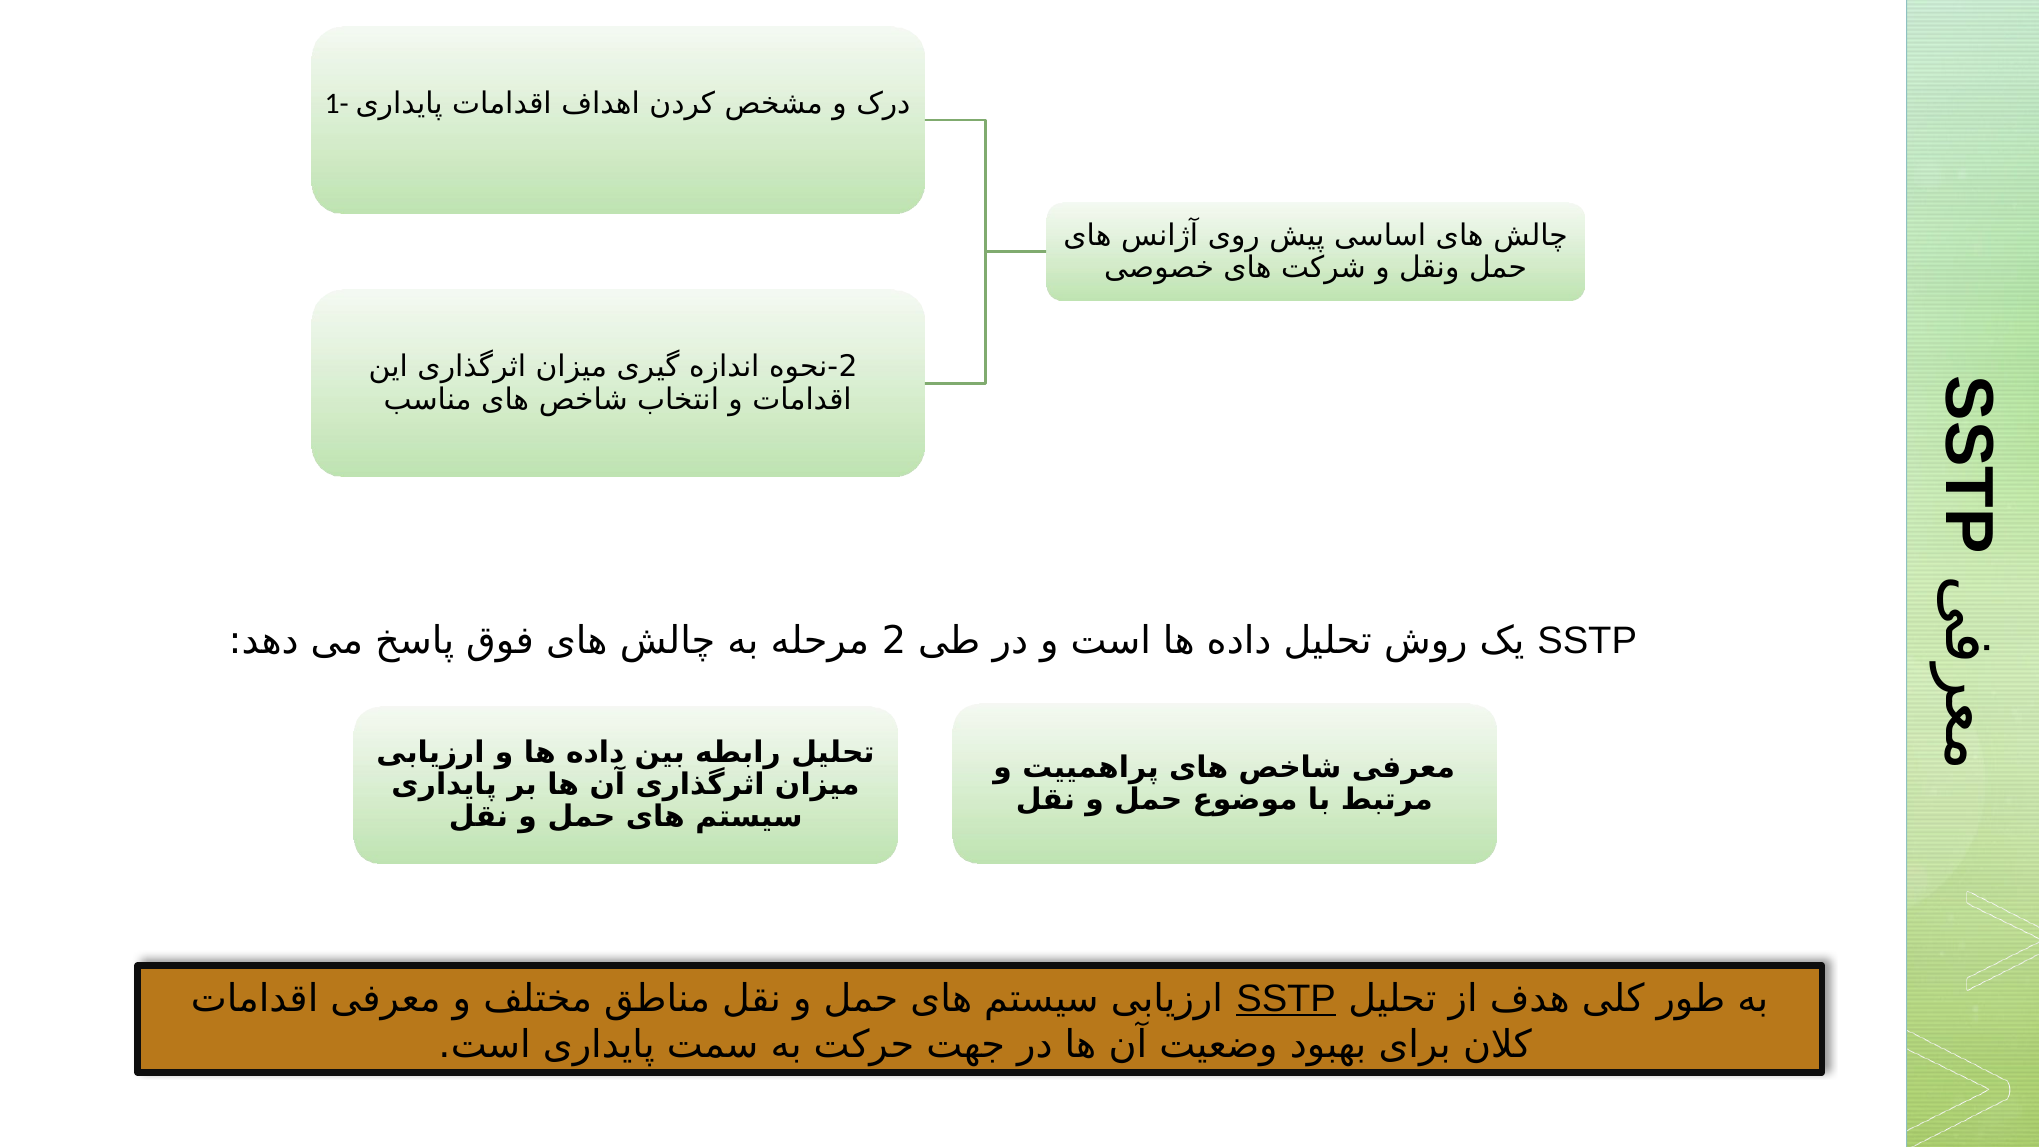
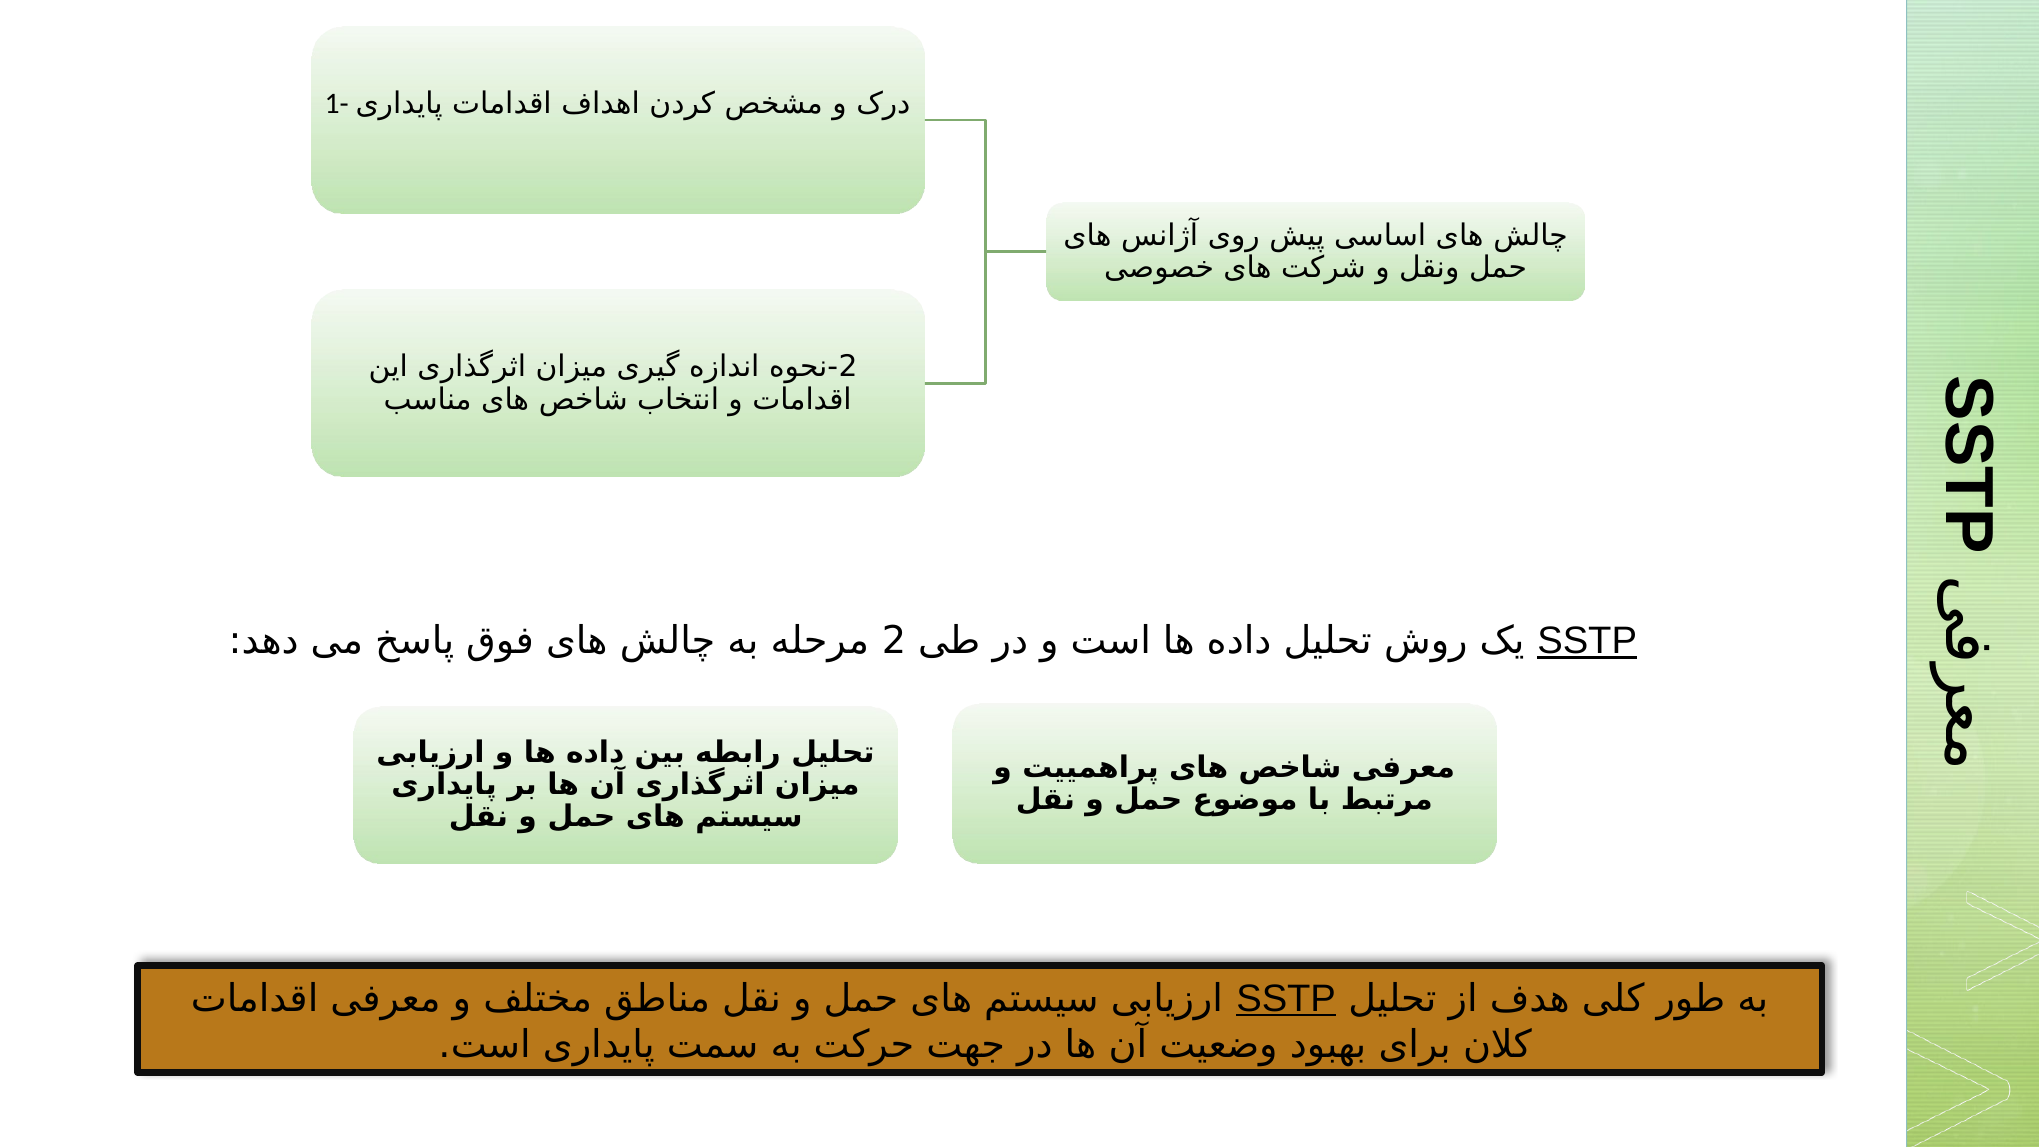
SSTP at (1587, 641) underline: none -> present
